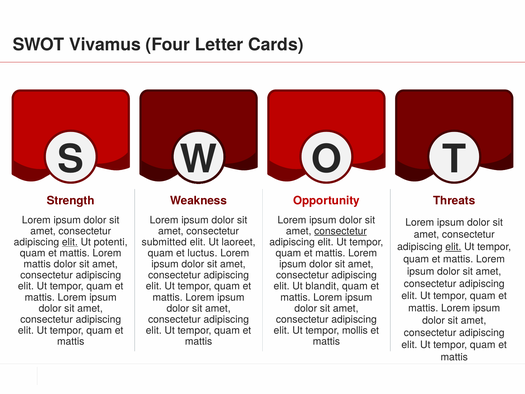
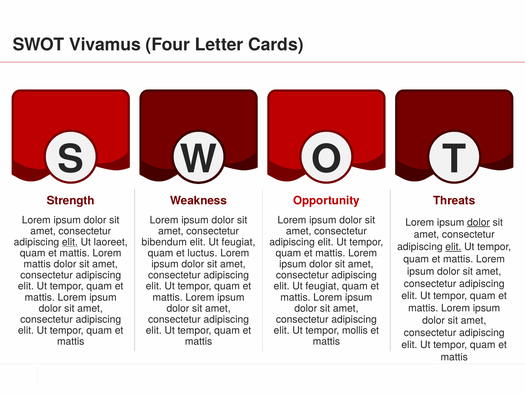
dolor at (479, 222) underline: none -> present
consectetur at (340, 231) underline: present -> none
potenti: potenti -> laoreet
submitted: submitted -> bibendum
laoreet at (238, 242): laoreet -> feugiat
blandit at (322, 286): blandit -> feugiat
